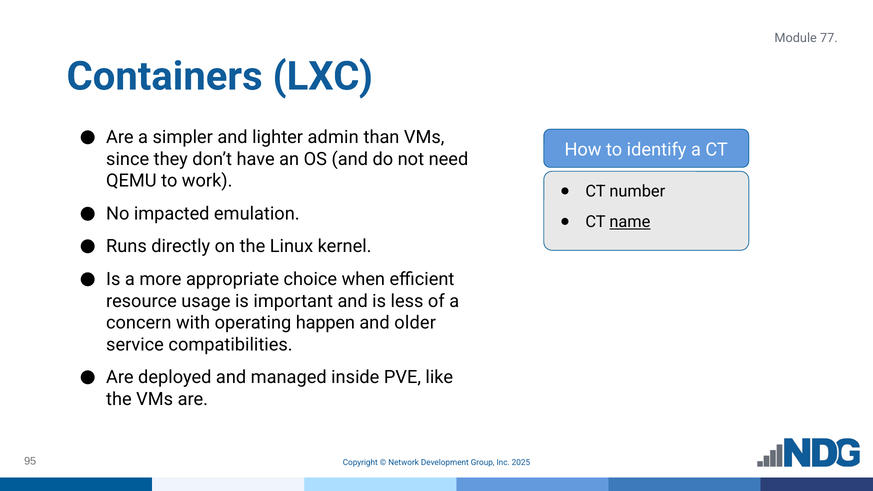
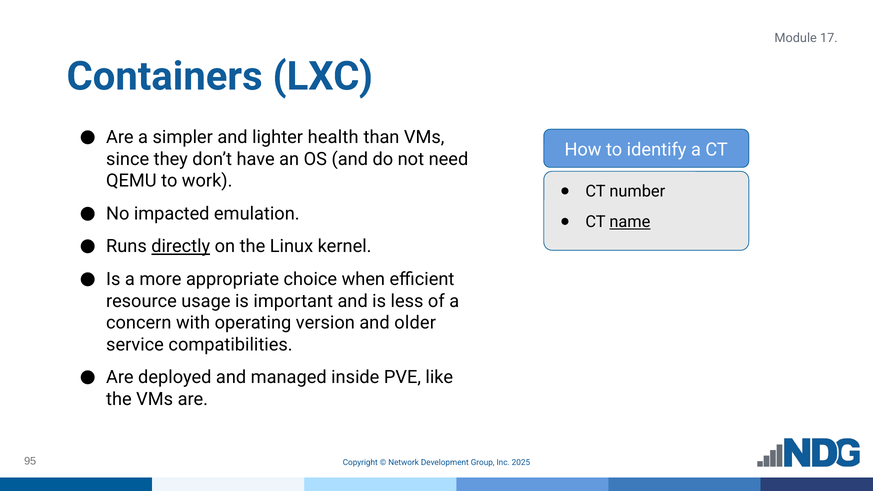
77: 77 -> 17
admin: admin -> health
directly underline: none -> present
happen: happen -> version
